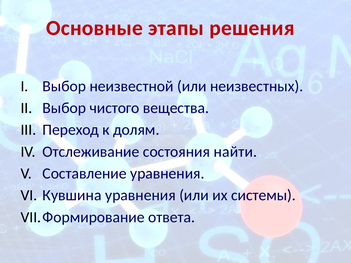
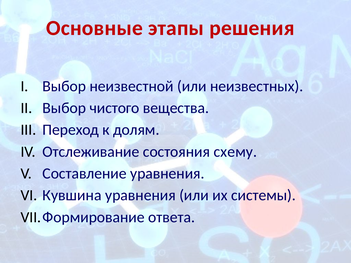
найти: найти -> схему
